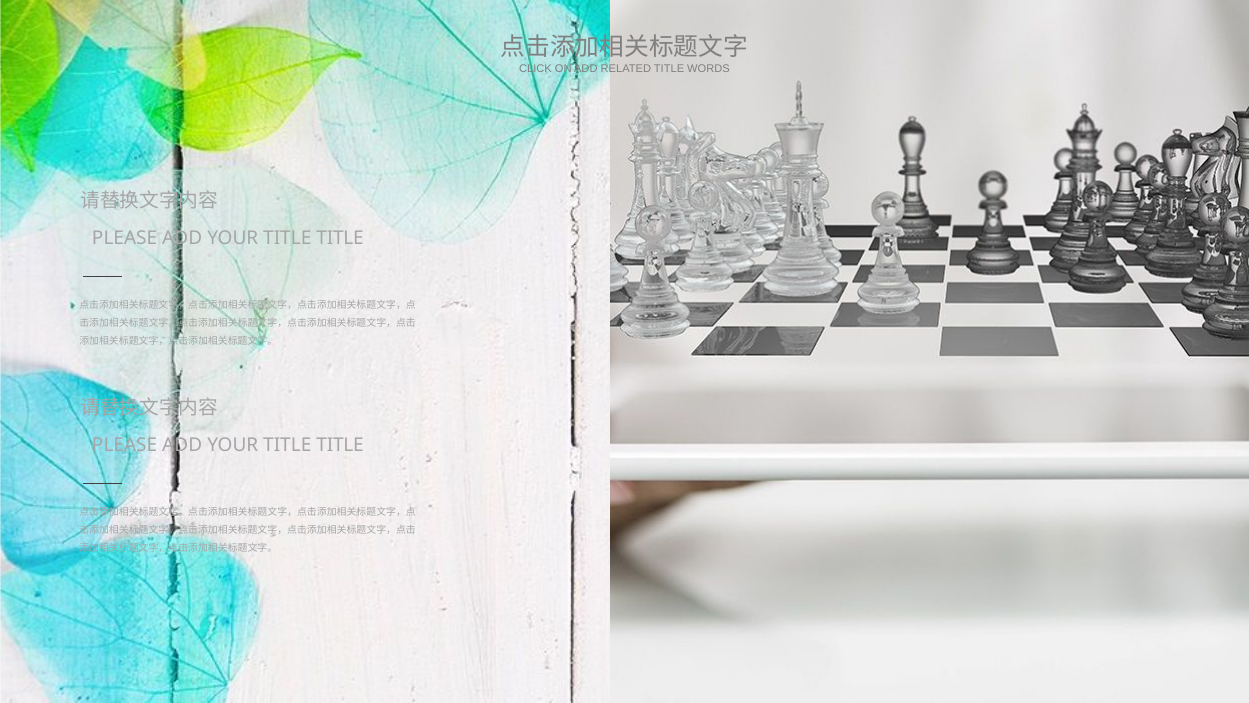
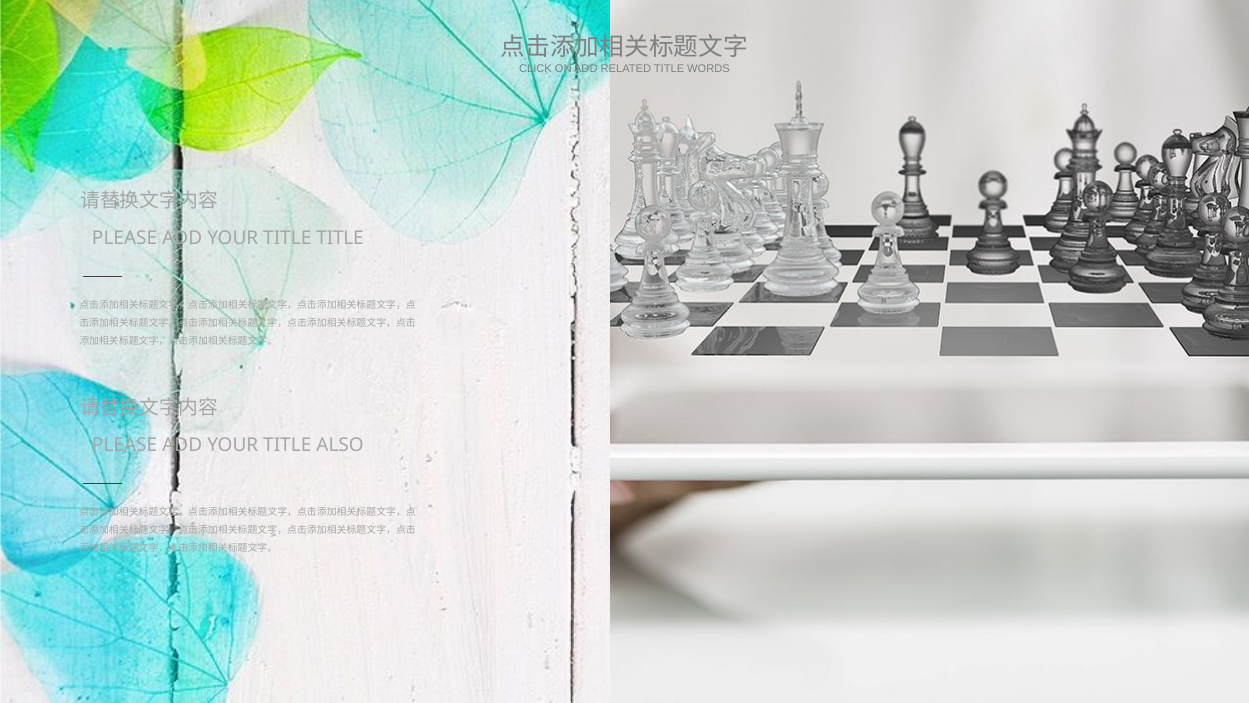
TITLE at (340, 445): TITLE -> ALSO
